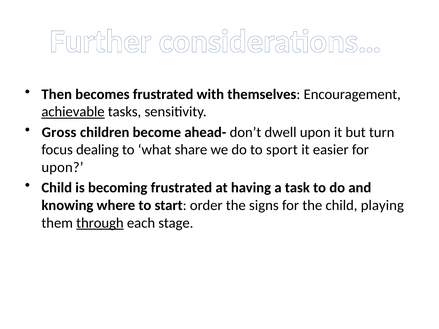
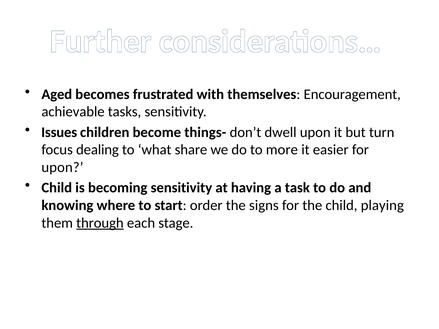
Then: Then -> Aged
achievable underline: present -> none
Gross: Gross -> Issues
ahead-: ahead- -> things-
sport: sport -> more
becoming frustrated: frustrated -> sensitivity
